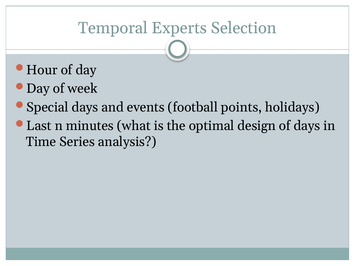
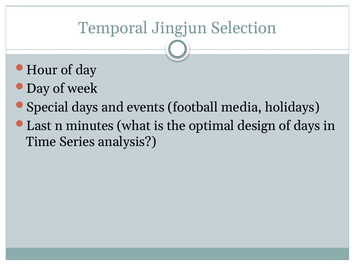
Experts: Experts -> Jingjun
points: points -> media
